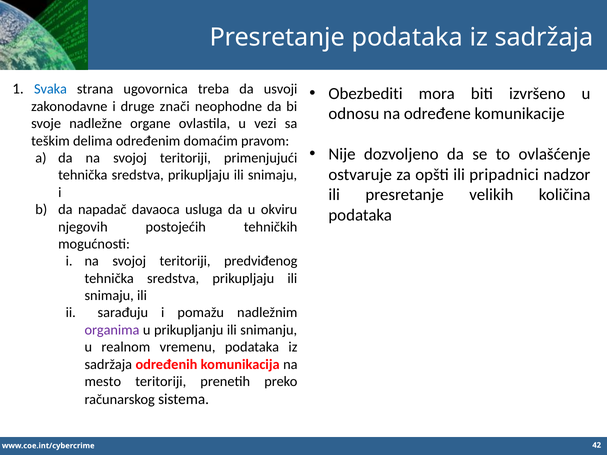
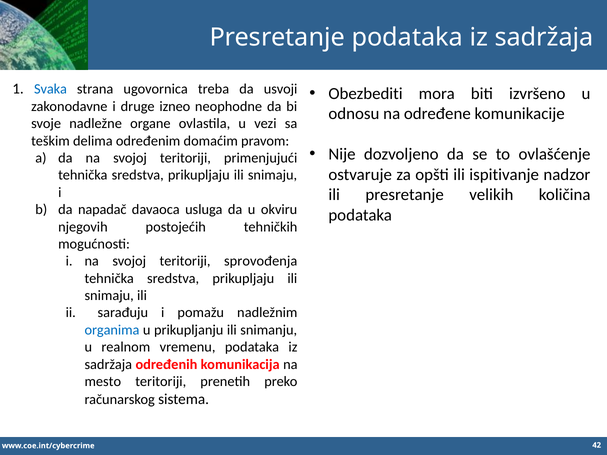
znači: znači -> izneo
pripadnici: pripadnici -> ispitivanje
predviđenog: predviđenog -> sprovođenja
organima colour: purple -> blue
